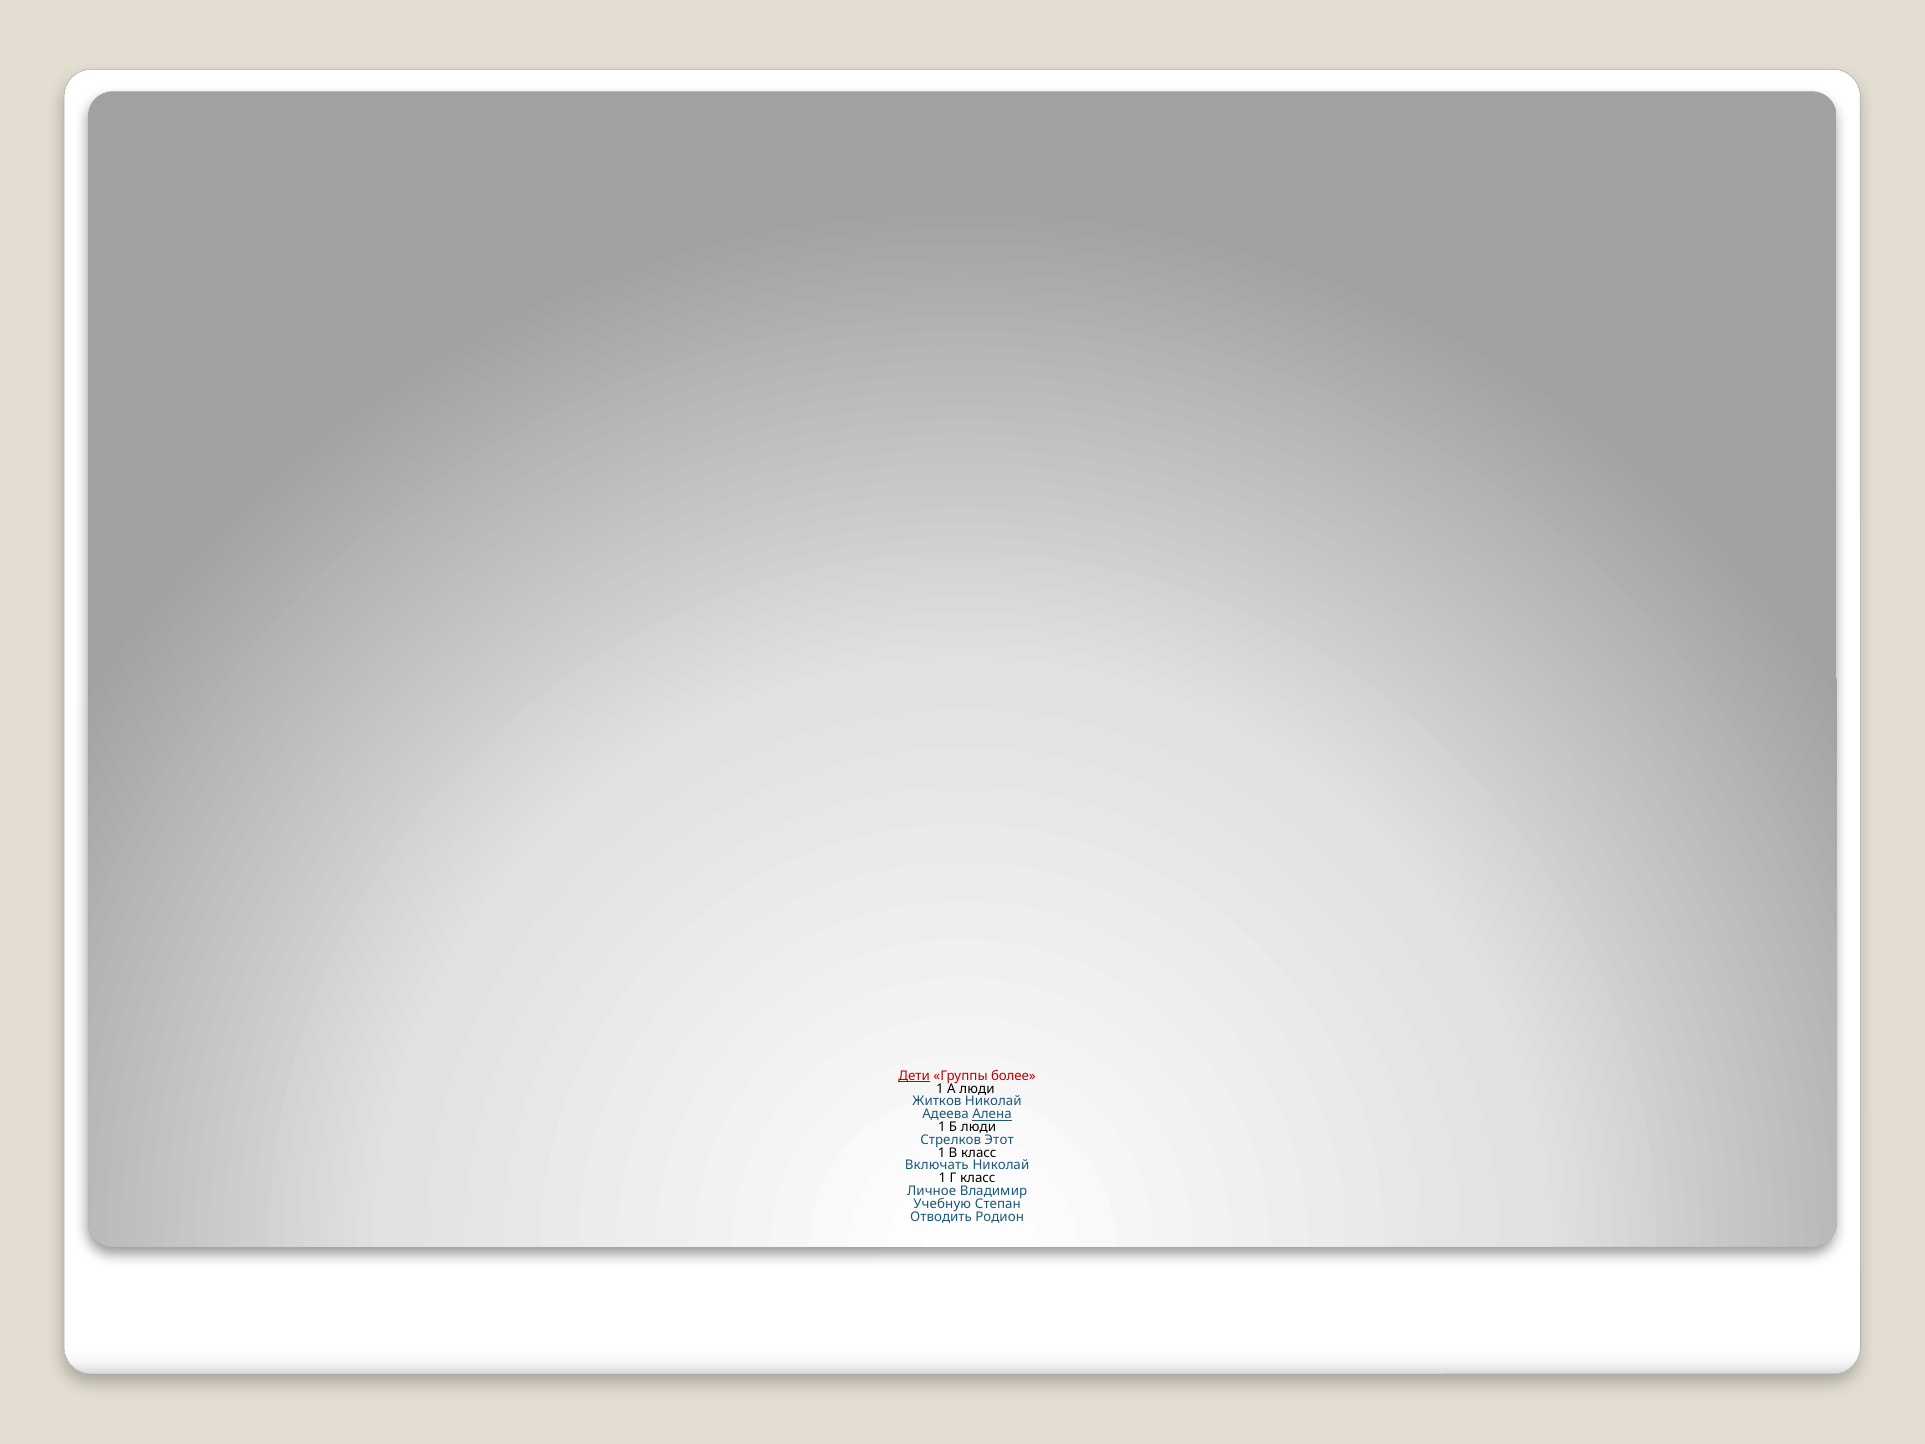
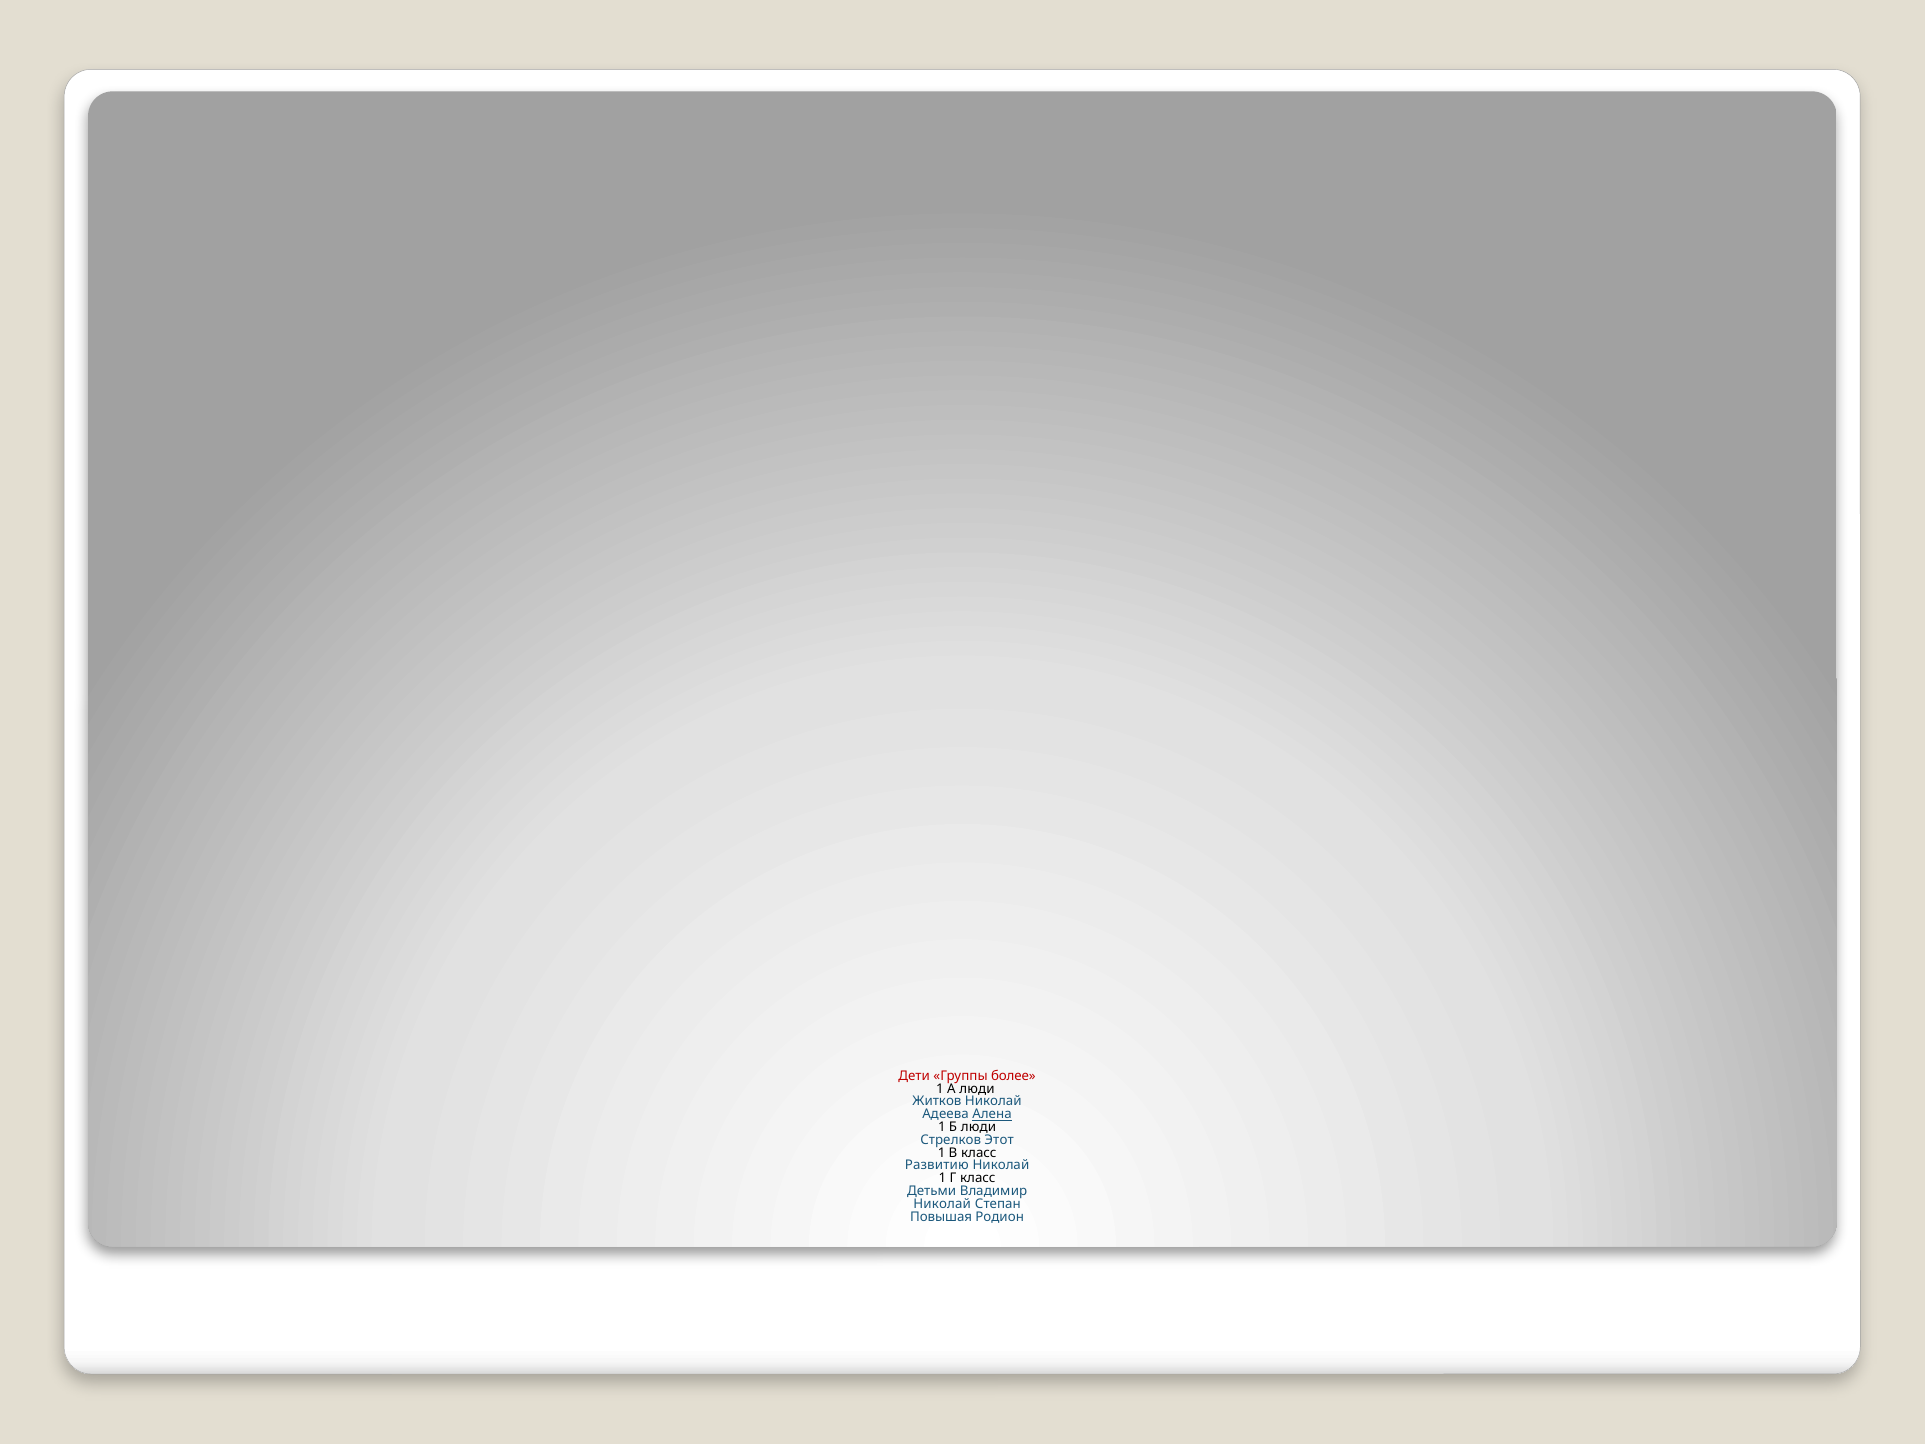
Дети underline: present -> none
Включать: Включать -> Развитию
Личное: Личное -> Детьми
Учебную at (942, 1204): Учебную -> Николай
Отводить: Отводить -> Повышая
